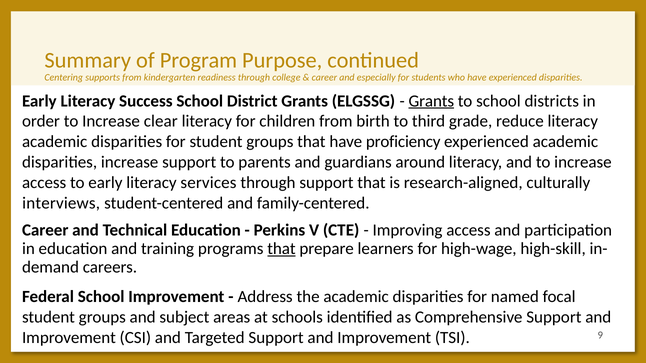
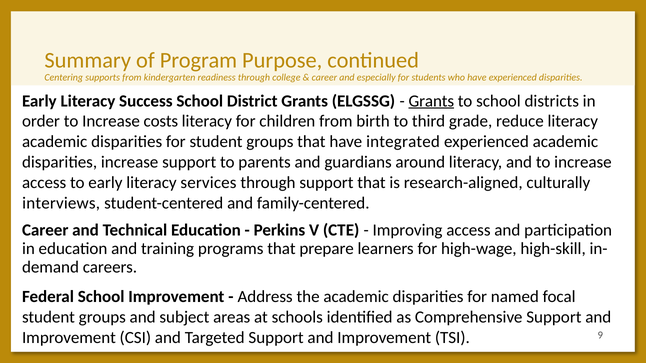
clear: clear -> costs
proficiency: proficiency -> integrated
that at (281, 249) underline: present -> none
